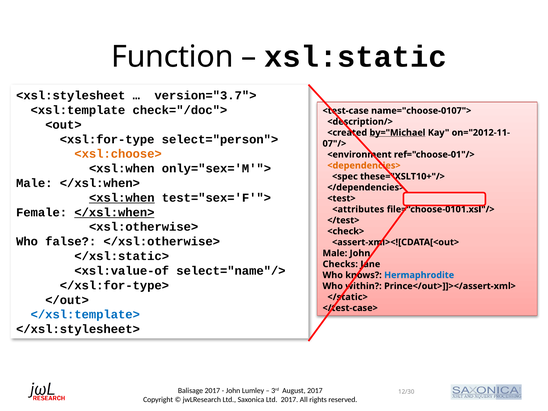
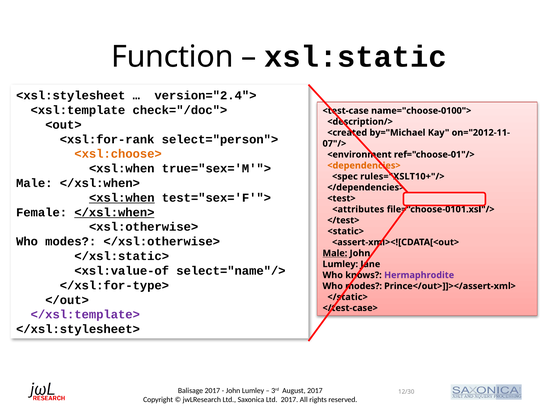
version="3.7">: version="3.7"> -> version="2.4">
name="choose-0107">: name="choose-0107"> -> name="choose-0100">
by="Michael underline: present -> none
<xsl:for-type: <xsl:for-type -> <xsl:for-rank
only="sex='M'">: only="sex='M'"> -> true="sex='M'">
these="XSLT10+"/>: these="XSLT10+"/> -> rules="XSLT10+"/>
<check>: <check> -> <static>
false at (71, 242): false -> modes
Male at (335, 253) underline: none -> present
Checks at (340, 264): Checks -> Lumley
Hermaphrodite colour: blue -> purple
within at (364, 286): within -> modes
</xsl:template> colour: blue -> purple
